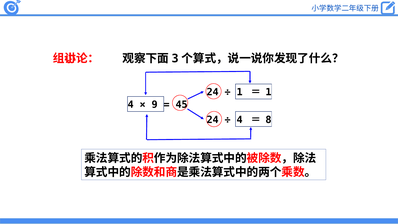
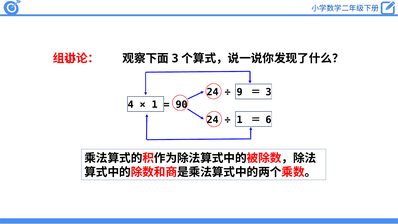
1 at (240, 92): 1 -> 9
1 at (268, 92): 1 -> 3
9 at (155, 105): 9 -> 1
45: 45 -> 90
4 at (240, 120): 4 -> 1
8: 8 -> 6
